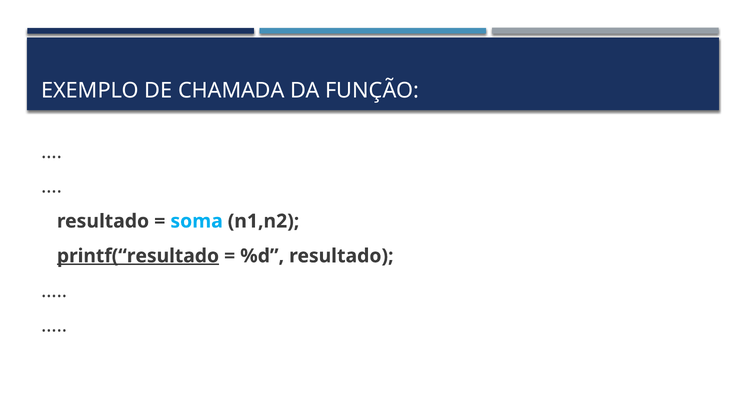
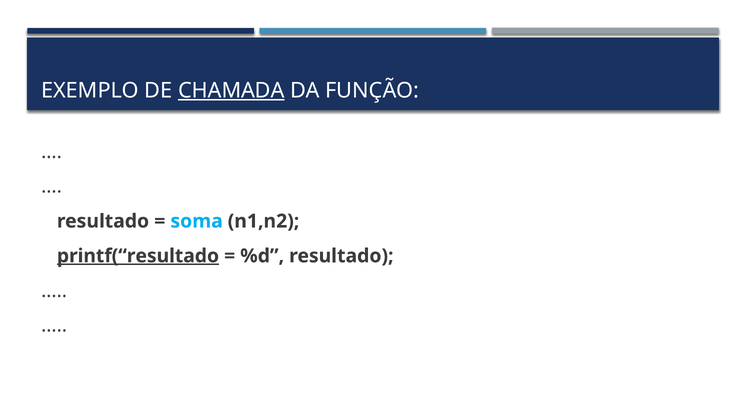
CHAMADA underline: none -> present
